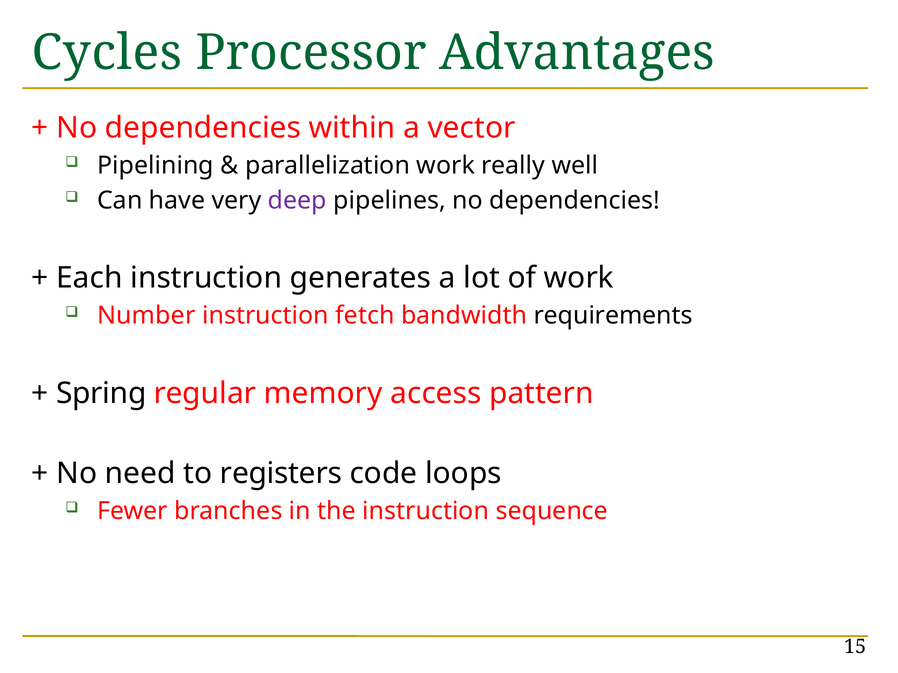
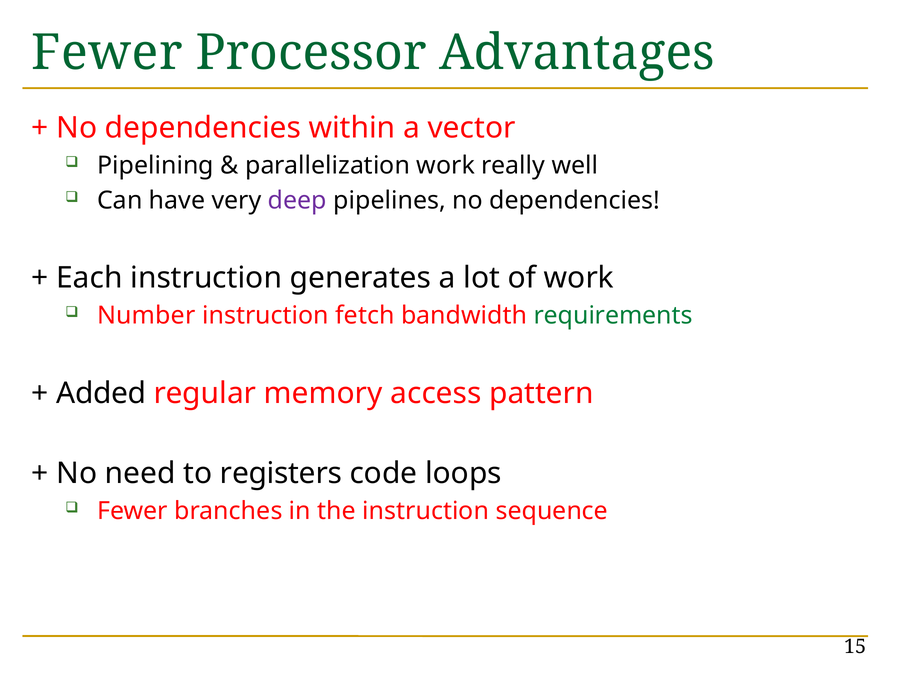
Cycles at (107, 53): Cycles -> Fewer
requirements colour: black -> green
Spring: Spring -> Added
